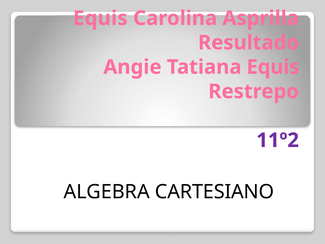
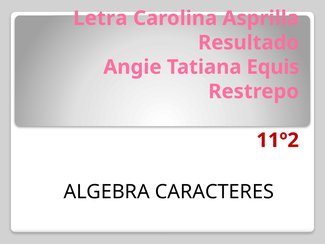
Equis at (100, 18): Equis -> Letra
11º2 colour: purple -> red
CARTESIANO: CARTESIANO -> CARACTERES
